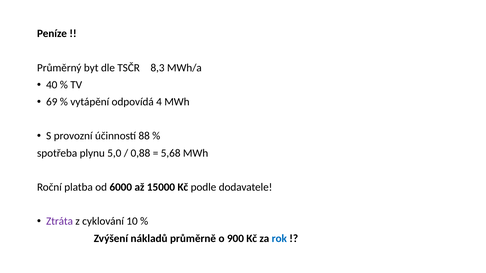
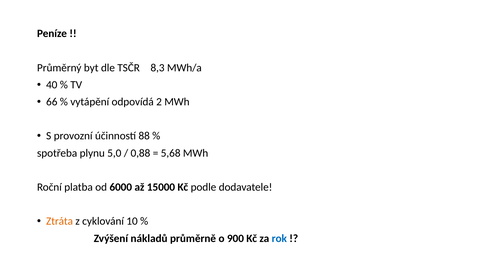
69: 69 -> 66
4: 4 -> 2
Ztráta colour: purple -> orange
